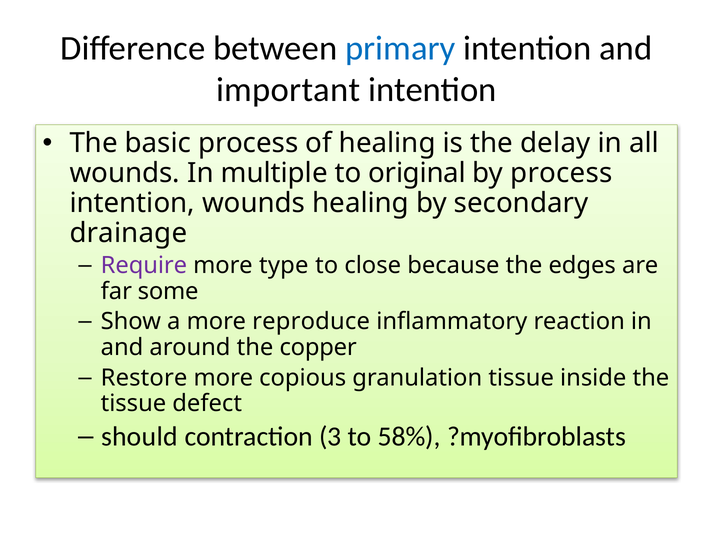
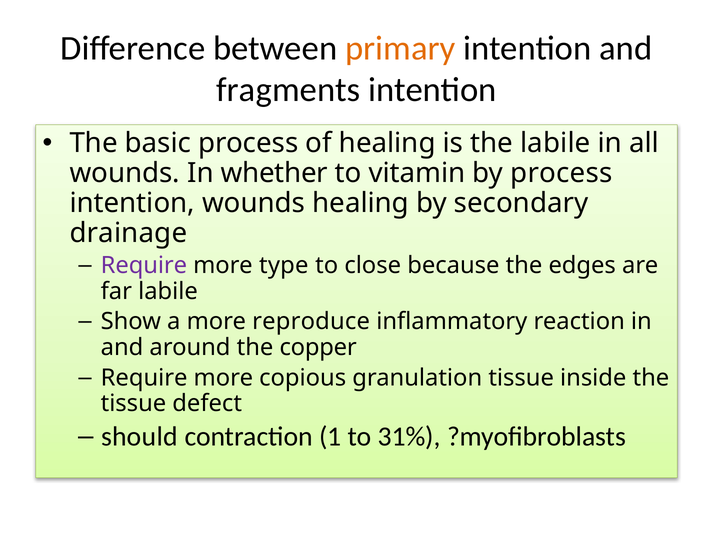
primary colour: blue -> orange
important: important -> fragments
the delay: delay -> labile
multiple: multiple -> whether
original: original -> vitamin
far some: some -> labile
Restore at (144, 377): Restore -> Require
3: 3 -> 1
58%: 58% -> 31%
